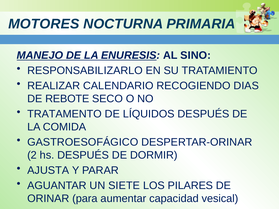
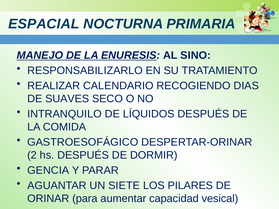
MOTORES: MOTORES -> ESPACIAL
REBOTE: REBOTE -> SUAVES
TRATAMENTO: TRATAMENTO -> INTRANQUILO
AJUSTA: AJUSTA -> GENCIA
